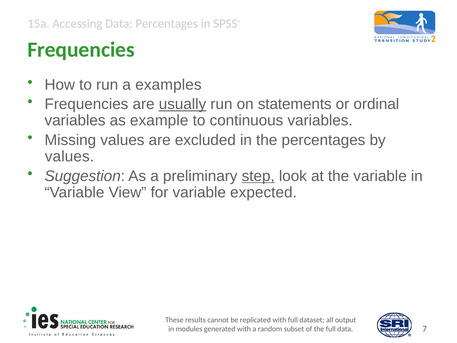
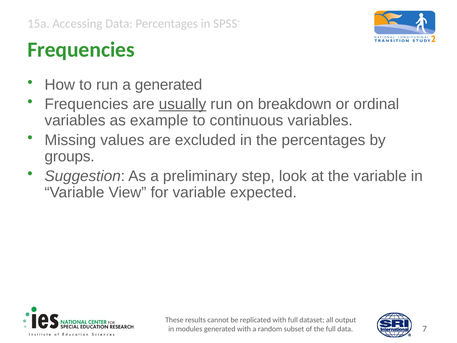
a examples: examples -> generated
statements: statements -> breakdown
values at (69, 156): values -> groups
step underline: present -> none
